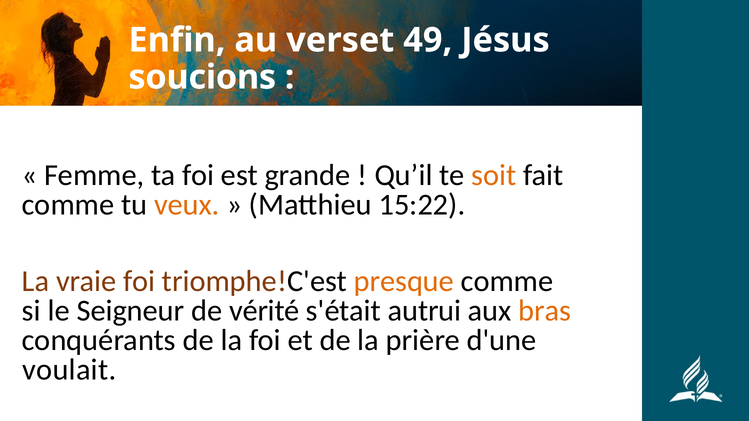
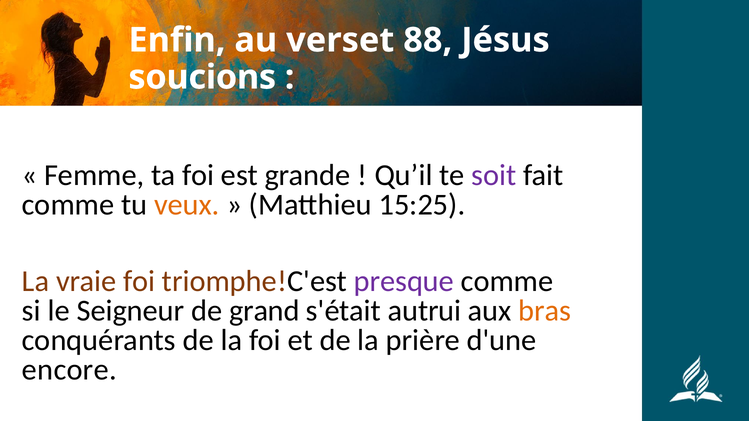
49: 49 -> 88
soit colour: orange -> purple
15:22: 15:22 -> 15:25
presque colour: orange -> purple
vérité: vérité -> grand
voulait: voulait -> encore
